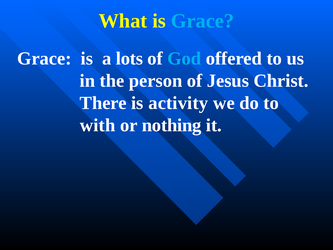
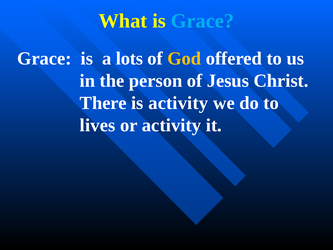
God colour: light blue -> yellow
with: with -> lives
or nothing: nothing -> activity
